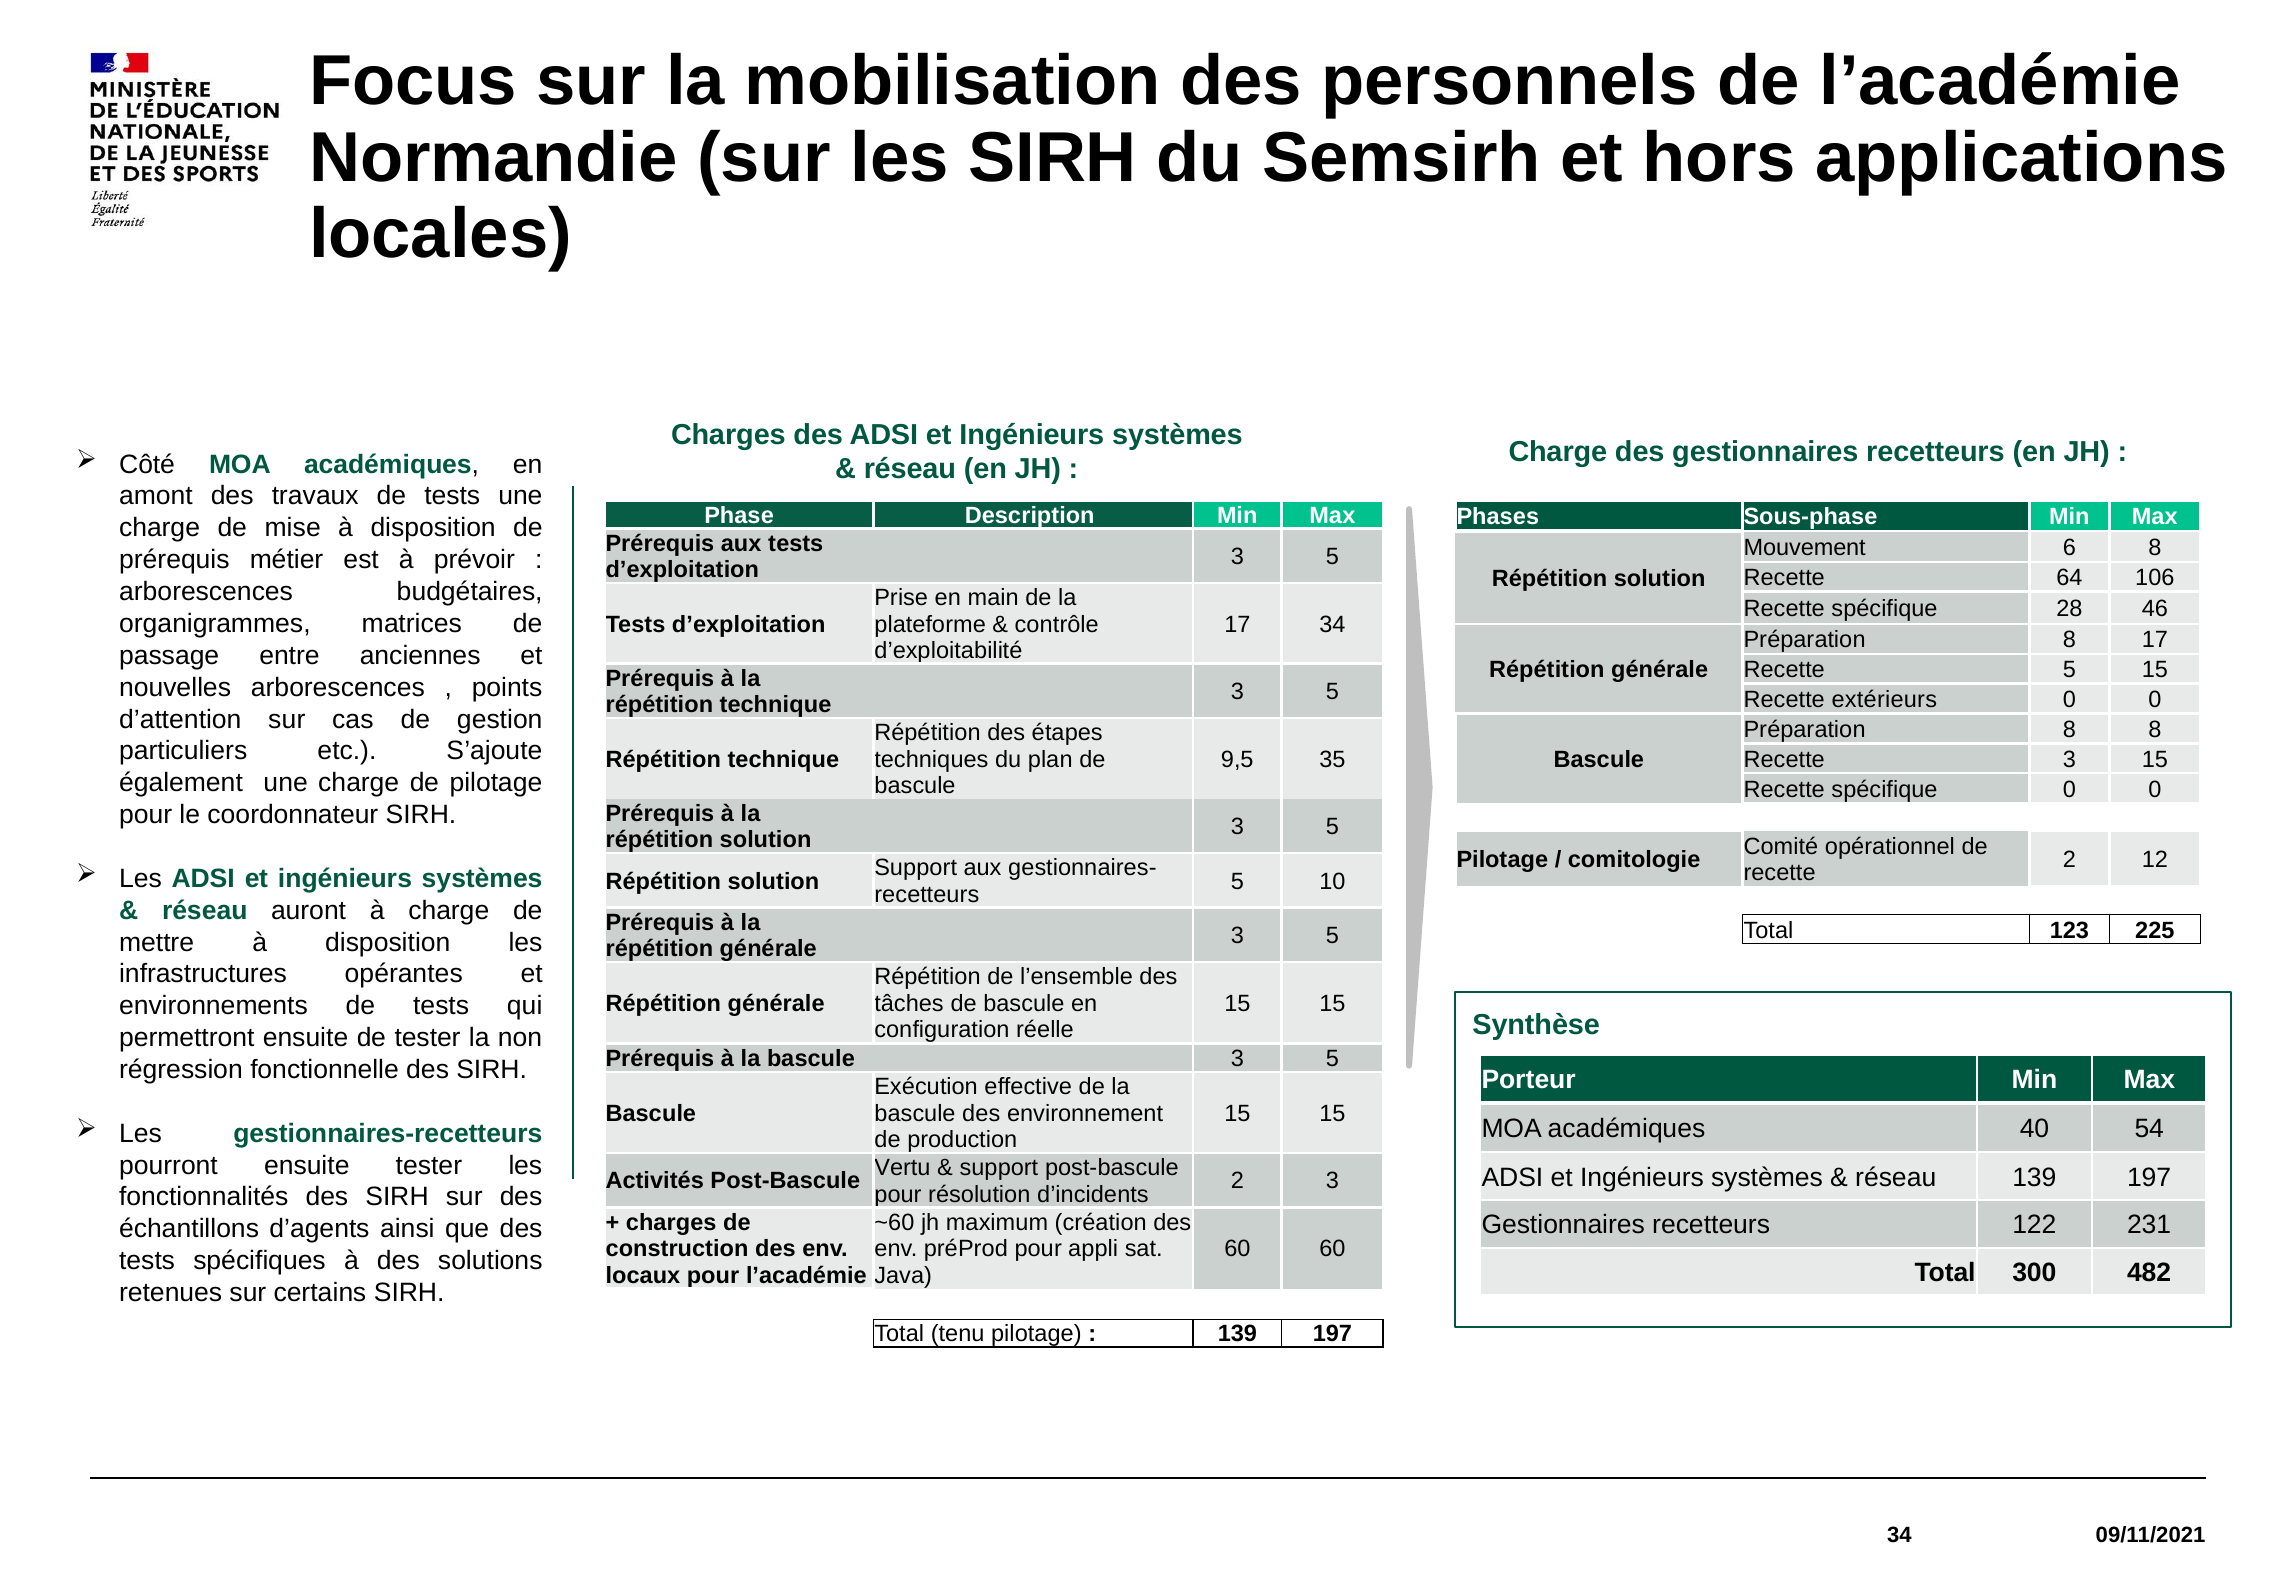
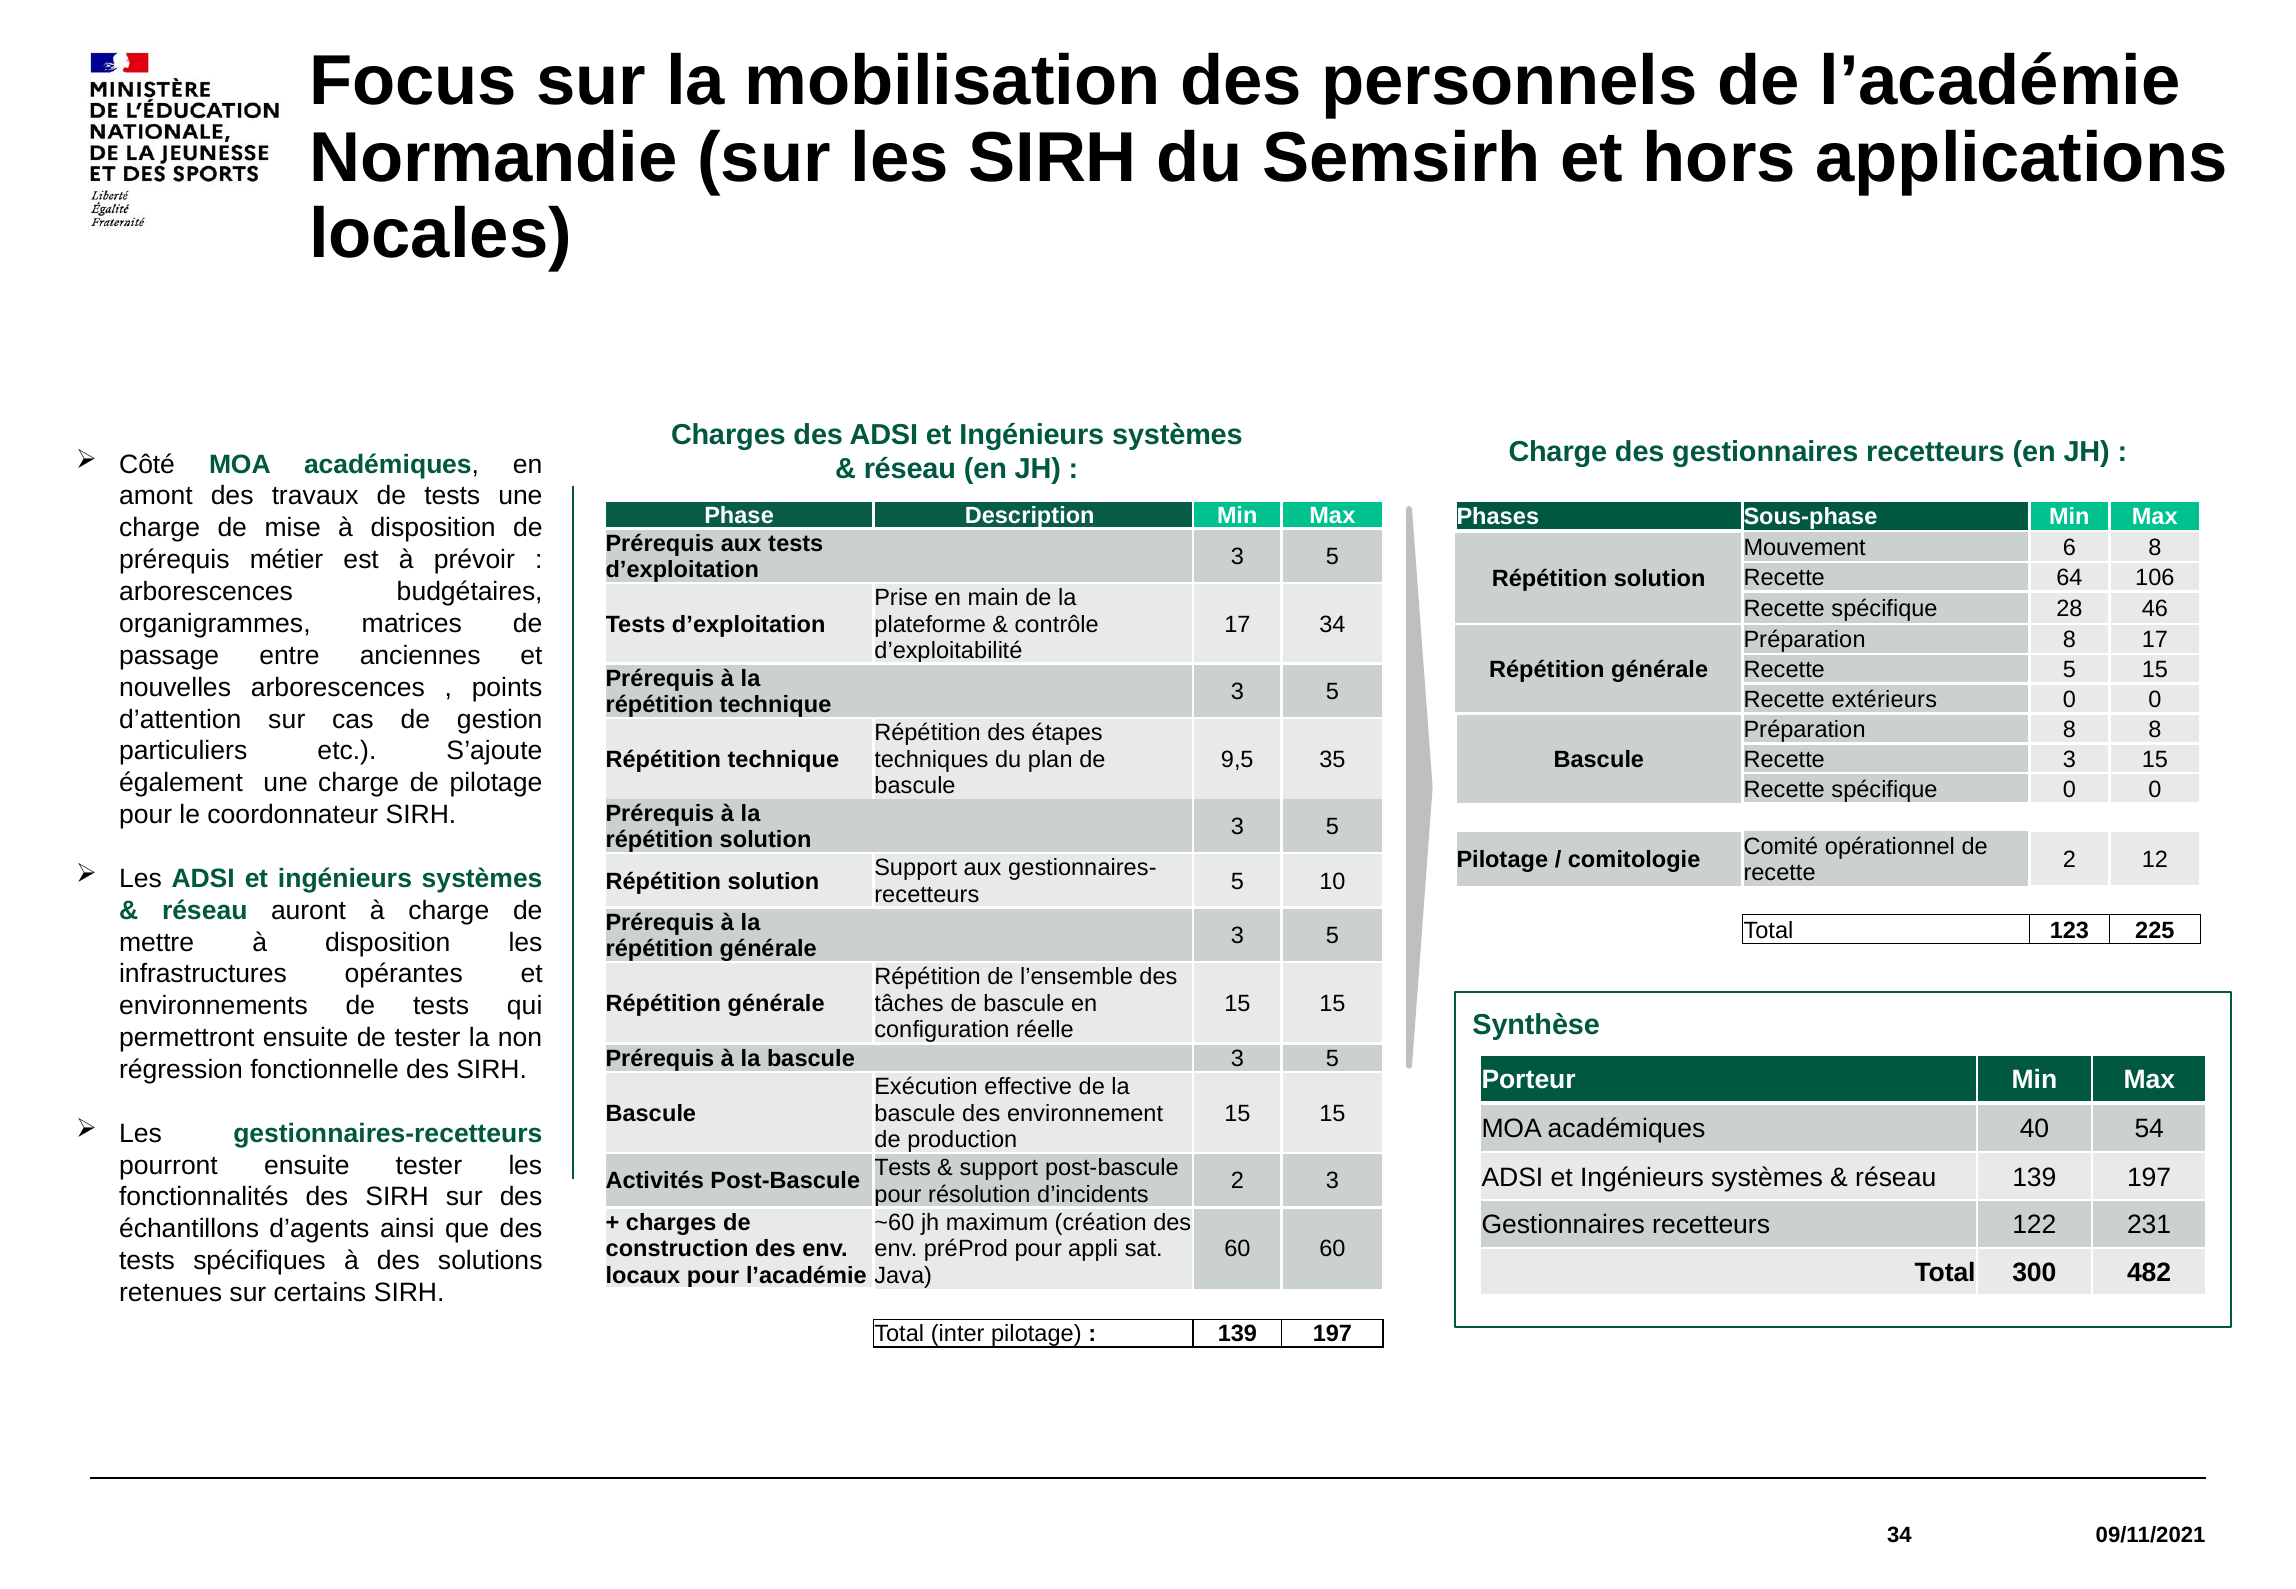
Vertu at (902, 1168): Vertu -> Tests
tenu: tenu -> inter
